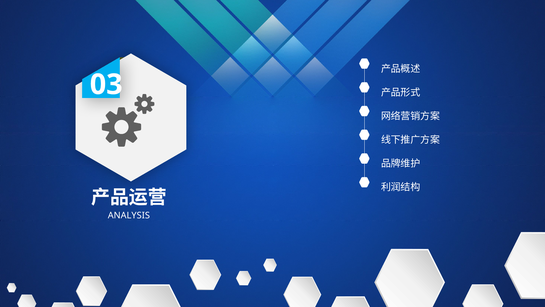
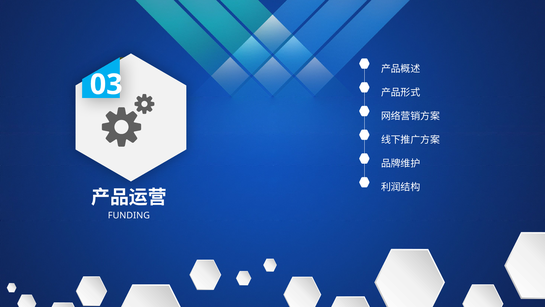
ANALYSIS: ANALYSIS -> FUNDING
